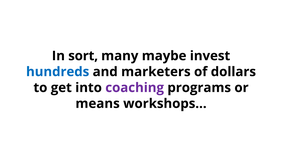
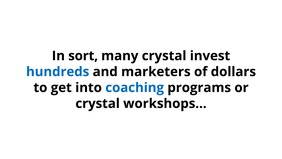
many maybe: maybe -> crystal
coaching colour: purple -> blue
means at (98, 103): means -> crystal
